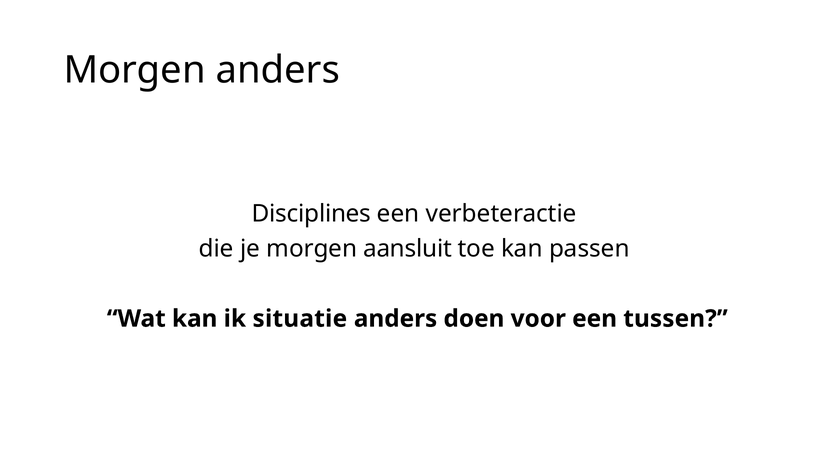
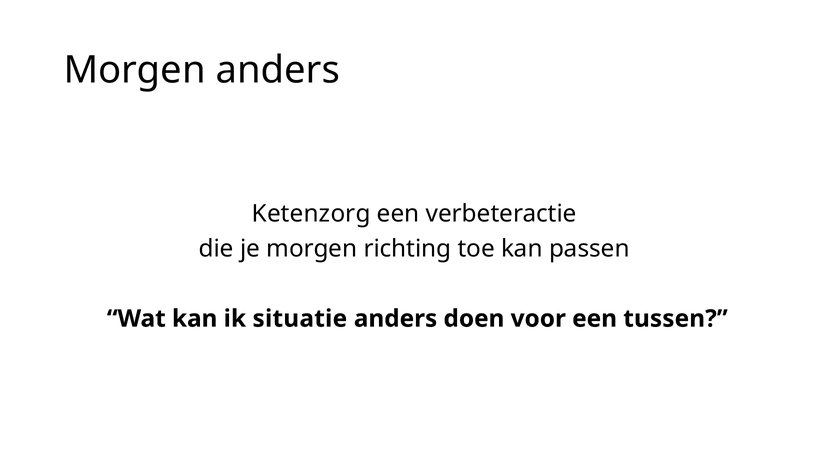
Disciplines: Disciplines -> Ketenzorg
aansluit: aansluit -> richting
